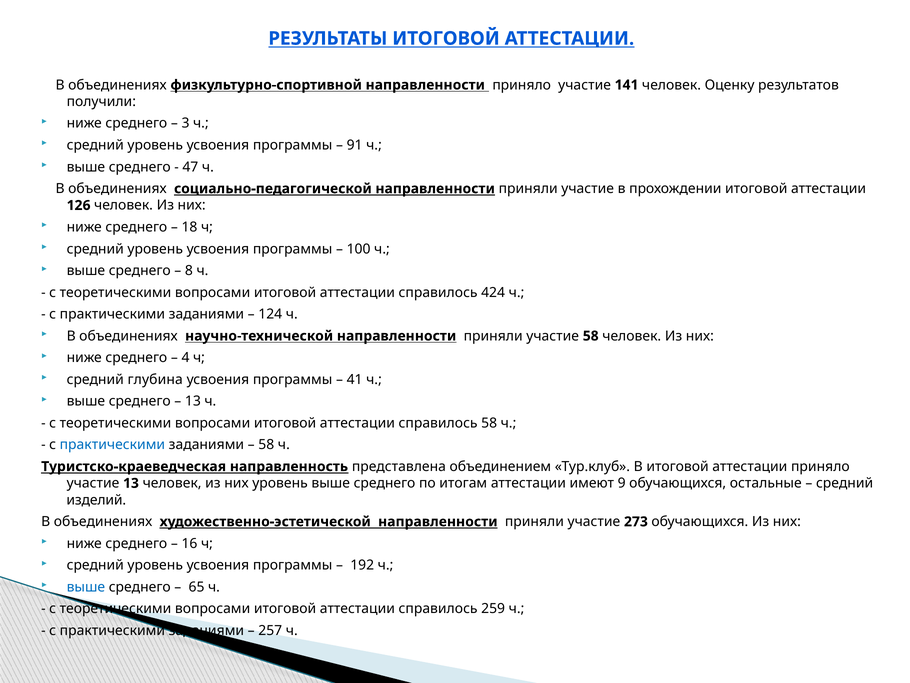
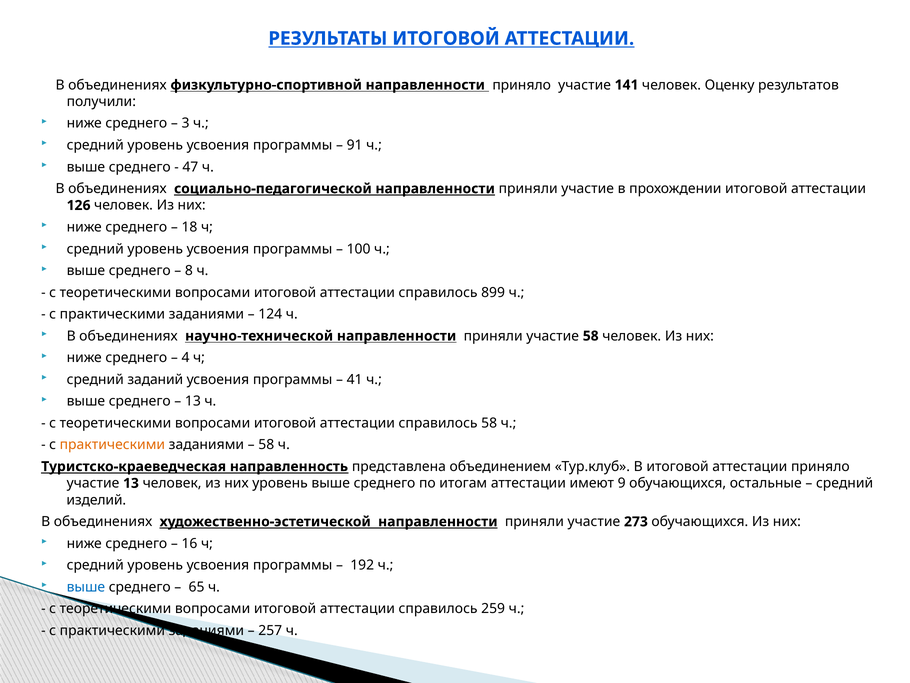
424: 424 -> 899
глубина: глубина -> заданий
практическими at (112, 444) colour: blue -> orange
